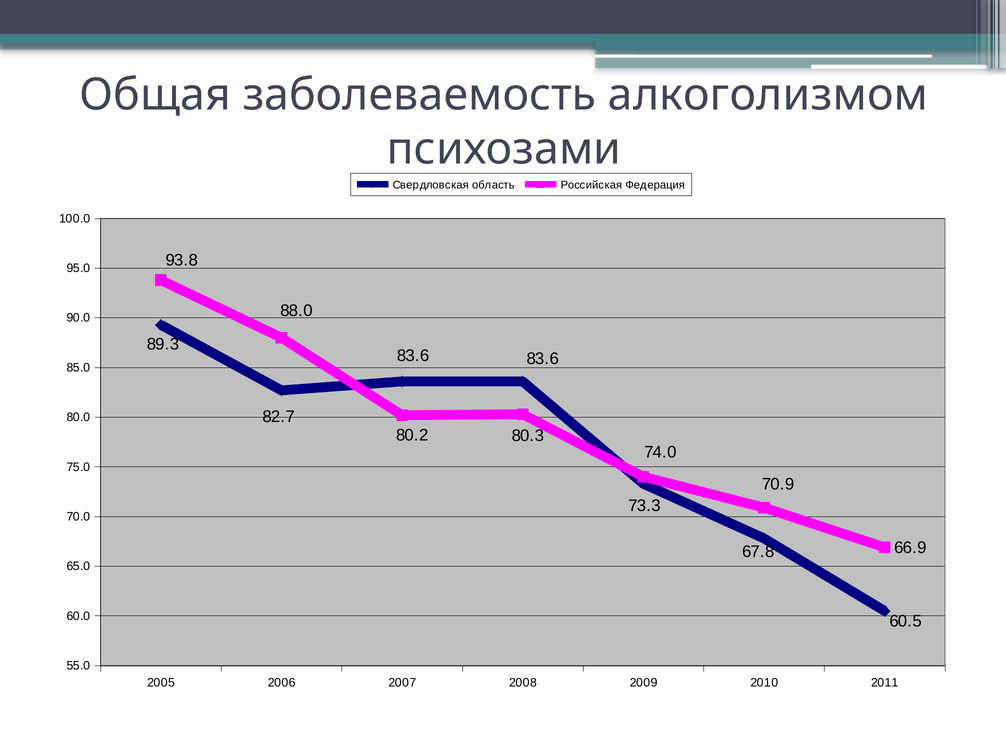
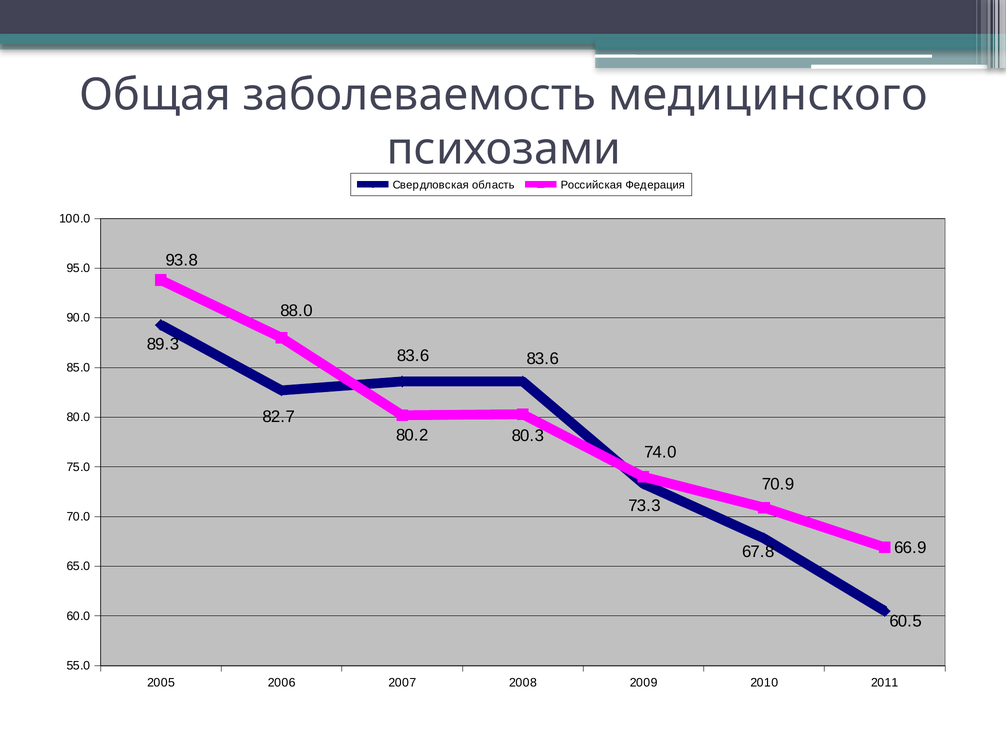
алкоголизмом: алкоголизмом -> медицинского
